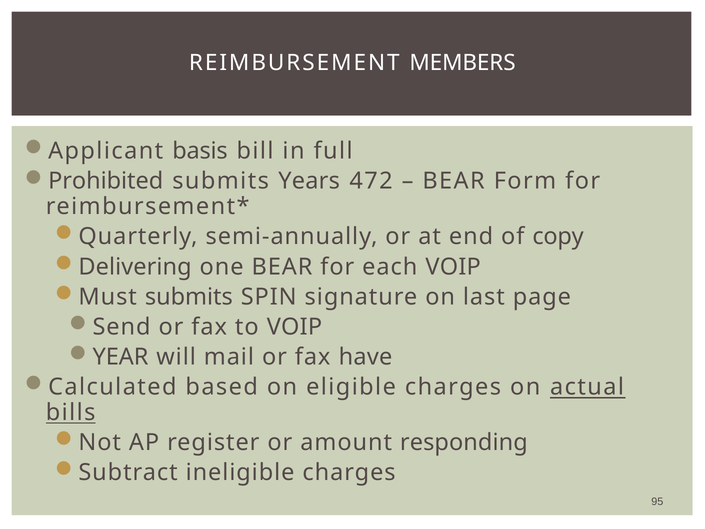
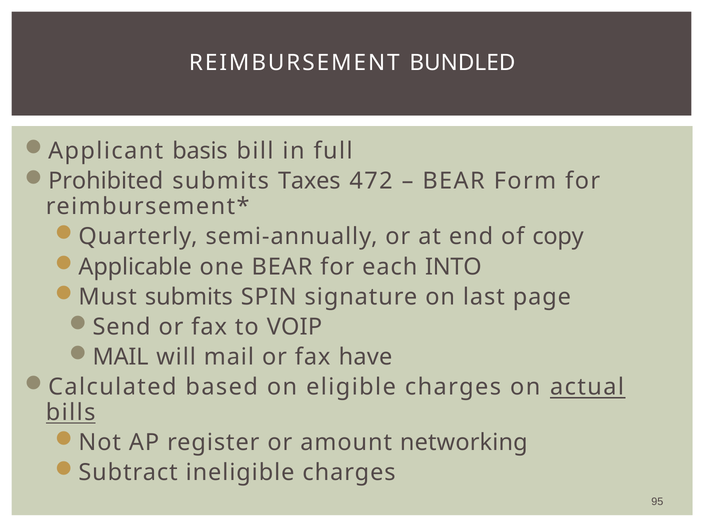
MEMBERS: MEMBERS -> BUNDLED
Years: Years -> Taxes
Delivering: Delivering -> Applicable
each VOIP: VOIP -> INTO
YEAR at (120, 357): YEAR -> MAIL
responding: responding -> networking
